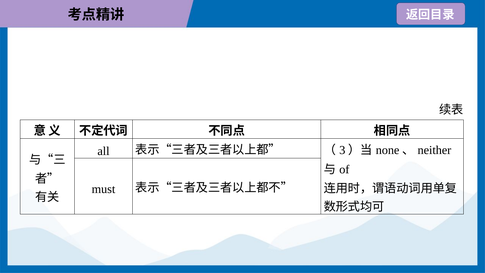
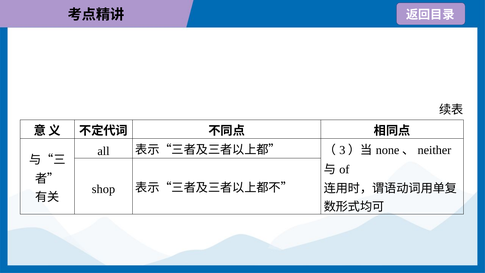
must: must -> shop
